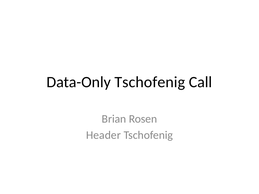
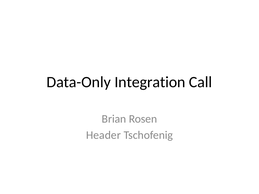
Data-Only Tschofenig: Tschofenig -> Integration
